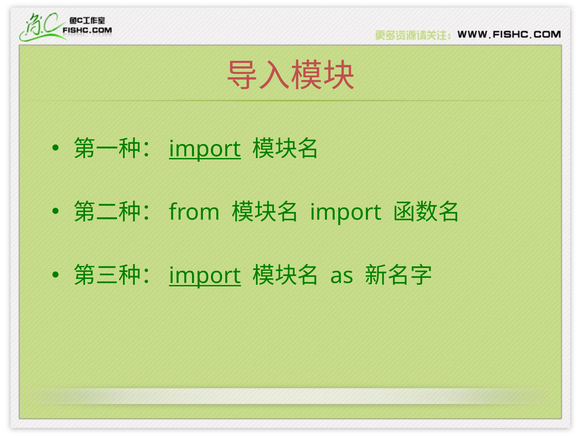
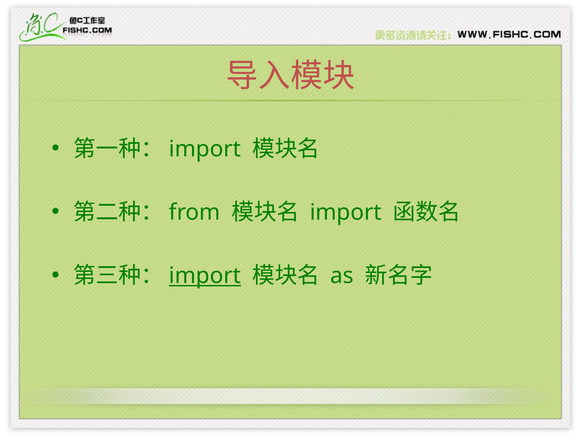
import at (205, 149) underline: present -> none
